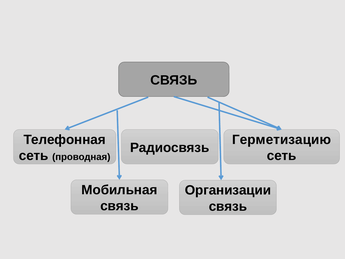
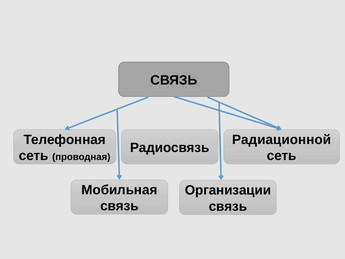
Герметизацию: Герметизацию -> Радиационной
